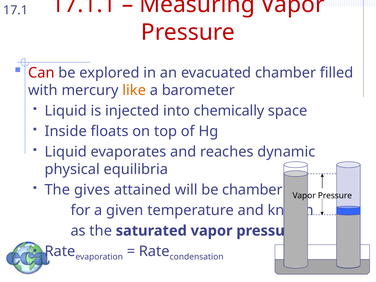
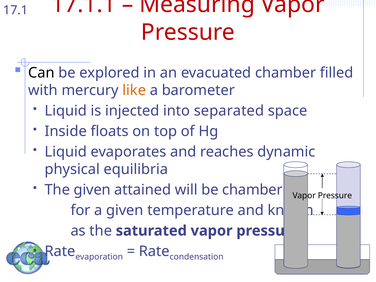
Can colour: red -> black
chemically: chemically -> separated
The gives: gives -> given
